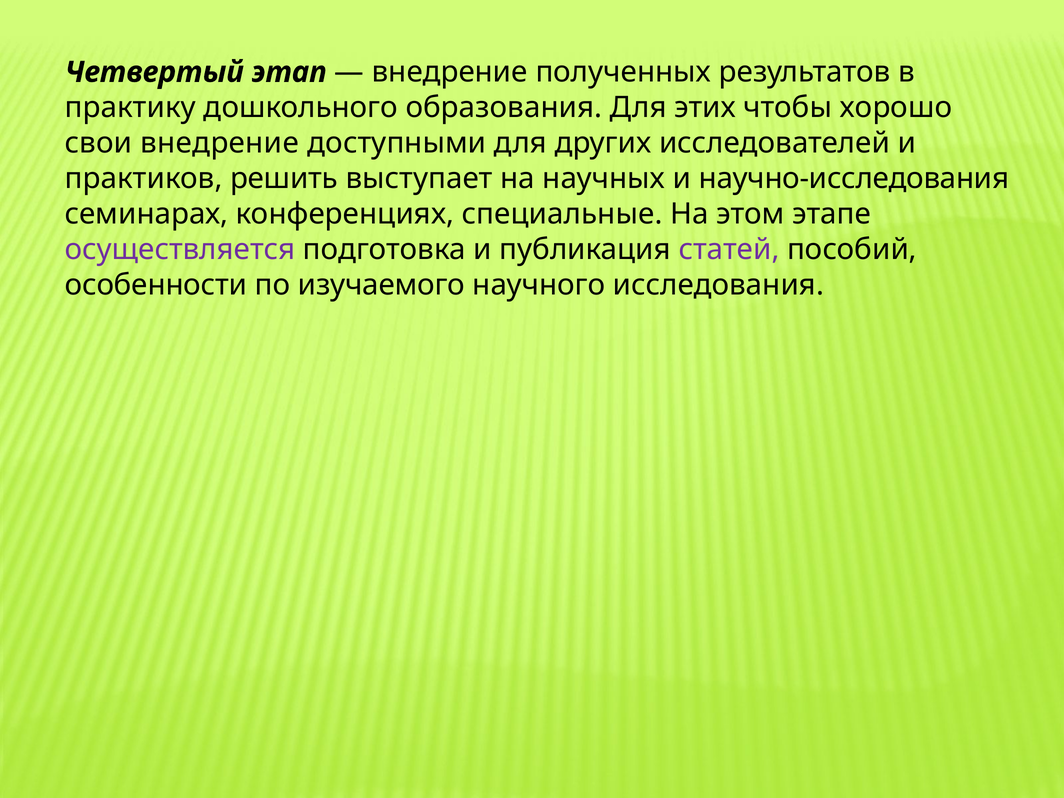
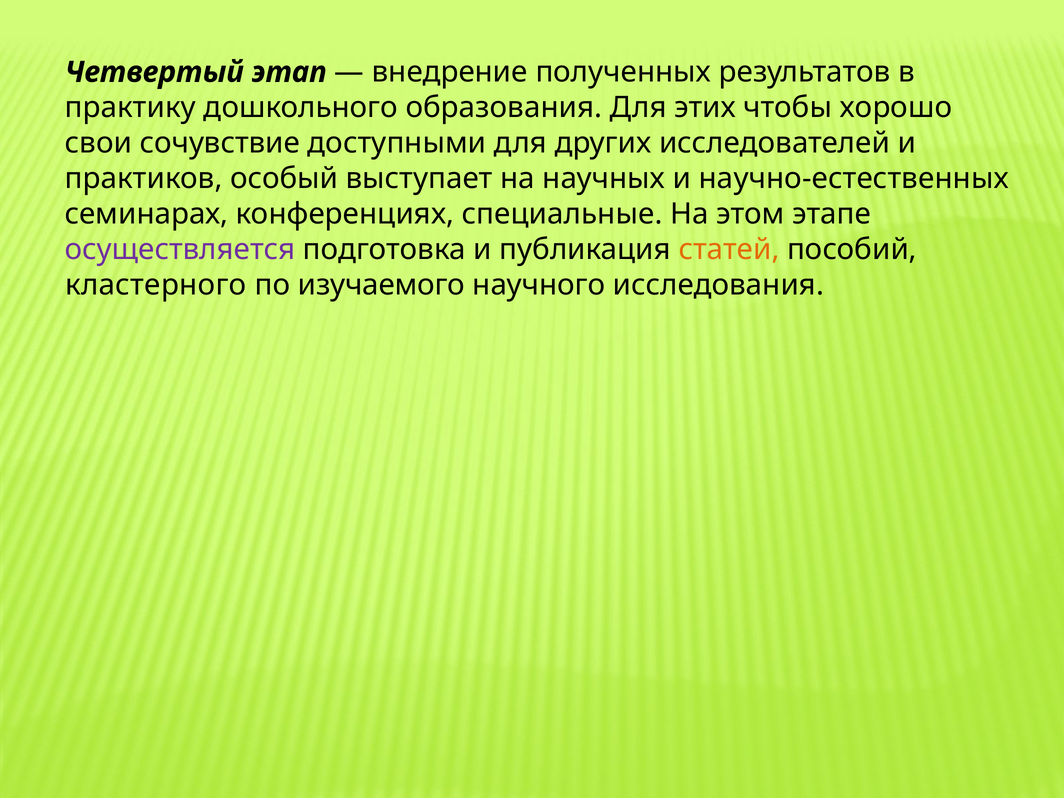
свои внедрение: внедрение -> сочувствие
решить: решить -> особый
научно-исследования: научно-исследования -> научно-естественных
статей colour: purple -> orange
особенности: особенности -> кластерного
